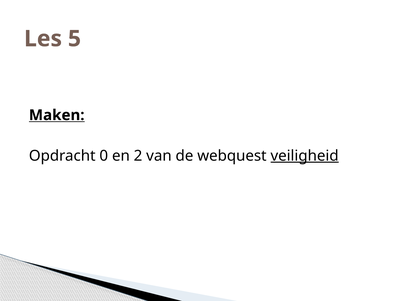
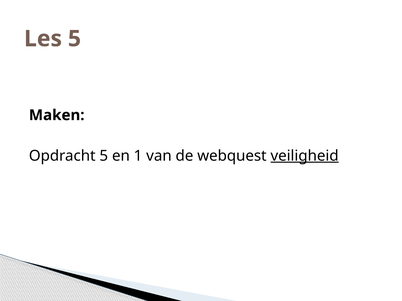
Maken underline: present -> none
Opdracht 0: 0 -> 5
2: 2 -> 1
